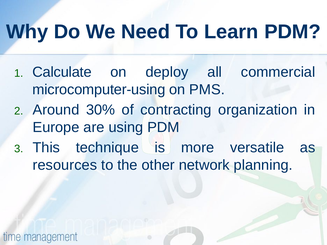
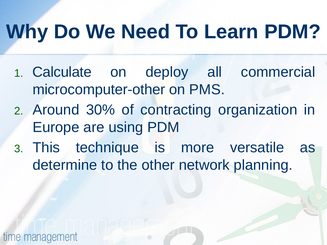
microcomputer-using: microcomputer-using -> microcomputer-other
resources: resources -> determine
